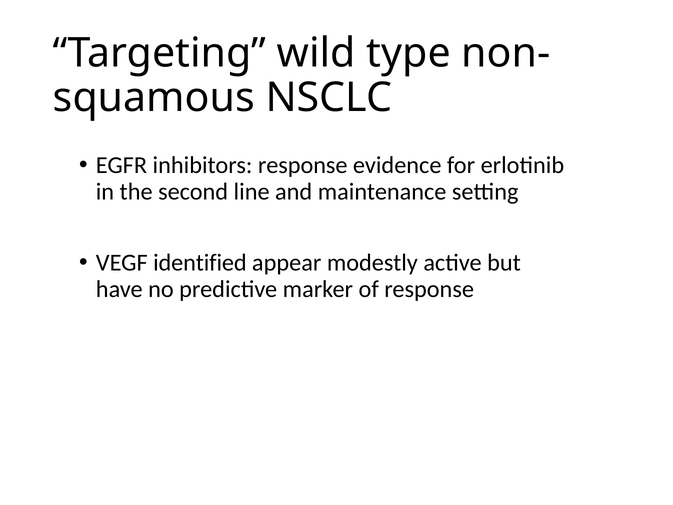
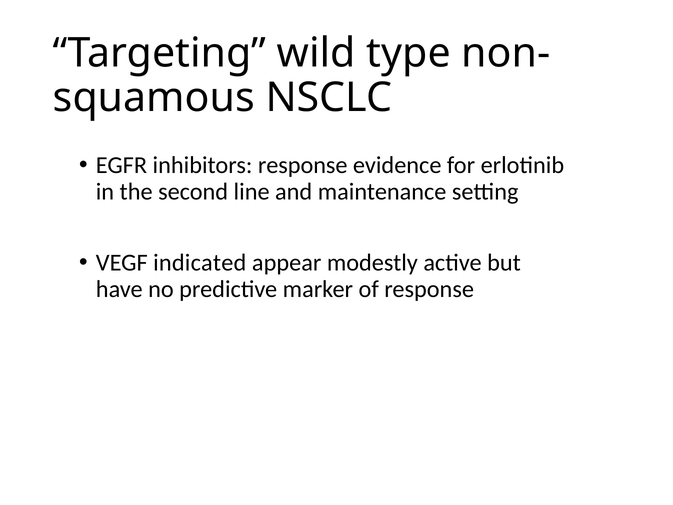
identified: identified -> indicated
